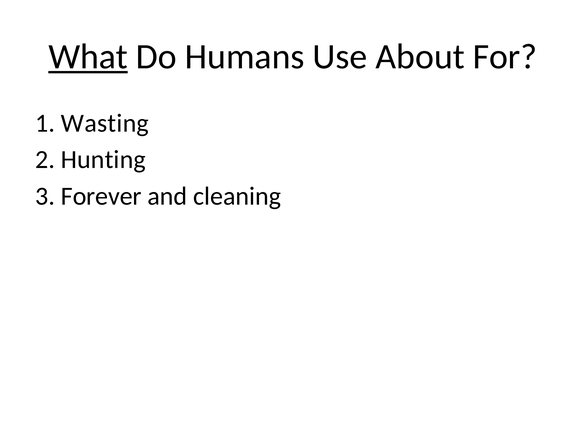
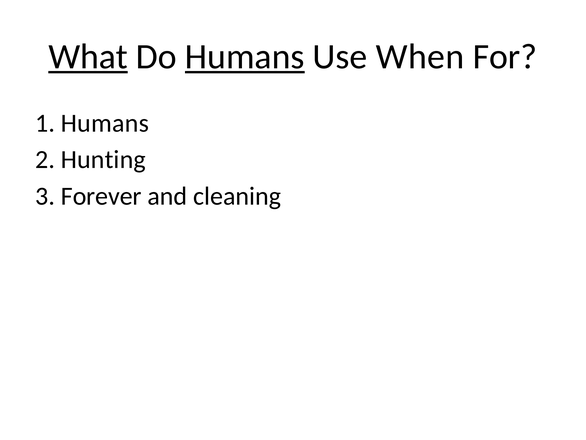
Humans at (245, 57) underline: none -> present
About: About -> When
1 Wasting: Wasting -> Humans
